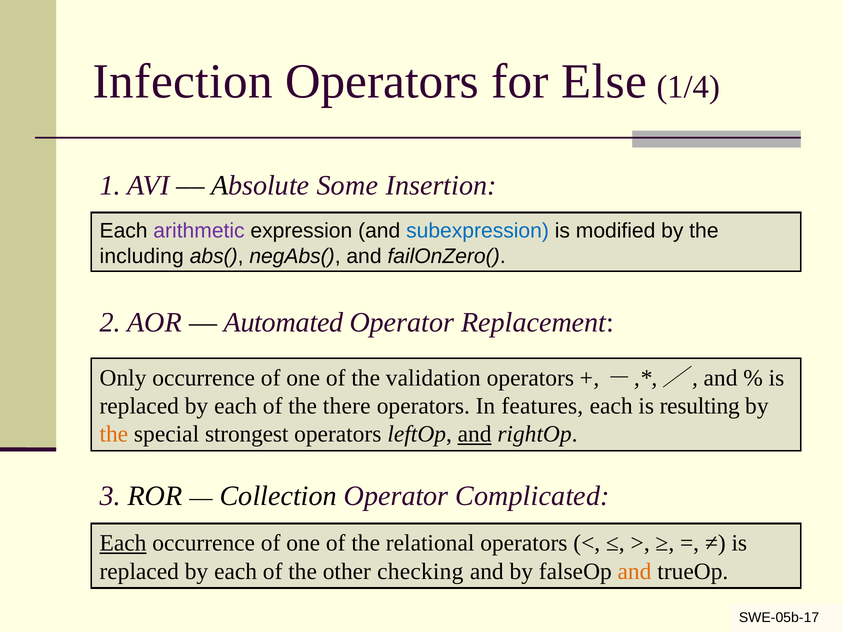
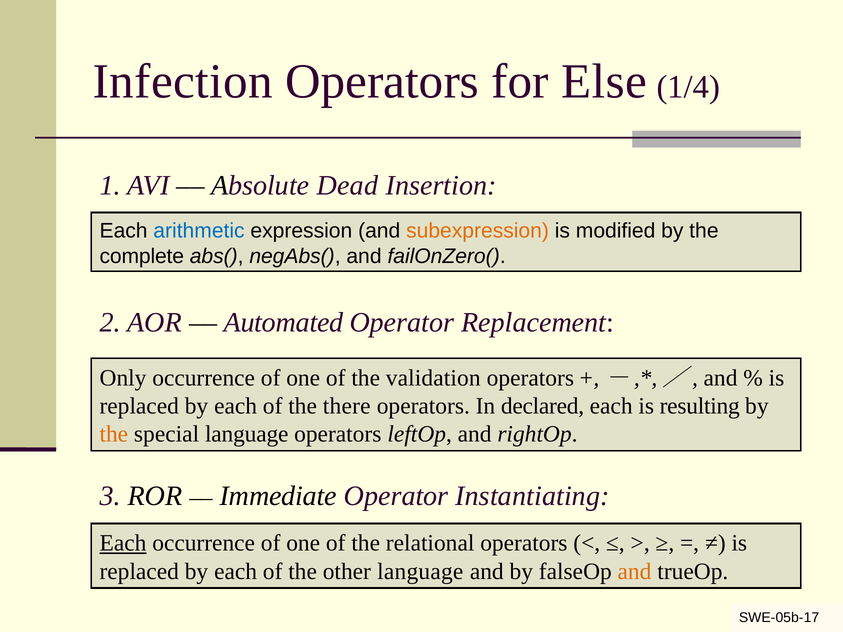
Some: Some -> Dead
arithmetic colour: purple -> blue
subexpression colour: blue -> orange
including: including -> complete
features: features -> declared
special strongest: strongest -> language
and at (475, 434) underline: present -> none
Collection: Collection -> Immediate
Complicated: Complicated -> Instantiating
other checking: checking -> language
